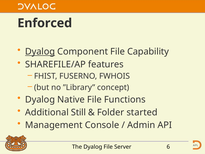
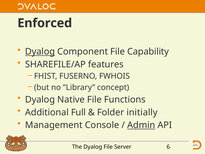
Still: Still -> Full
started: started -> initially
Admin underline: none -> present
